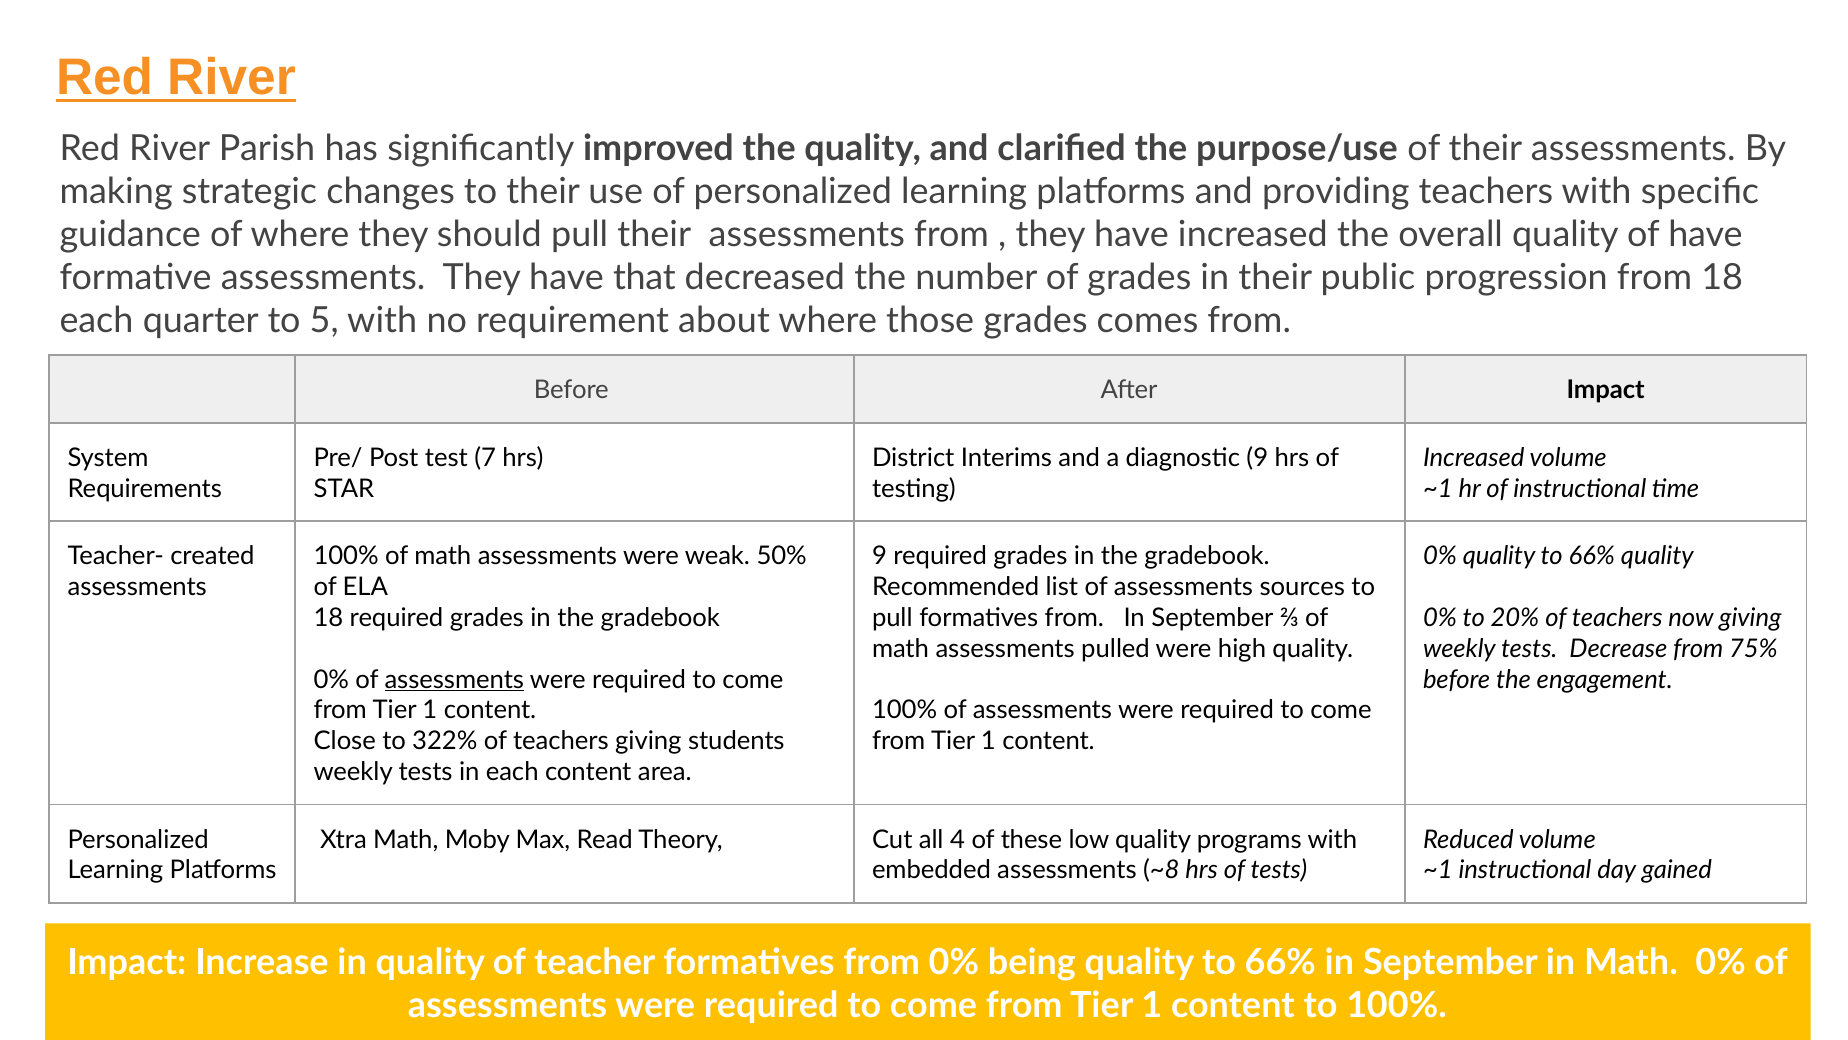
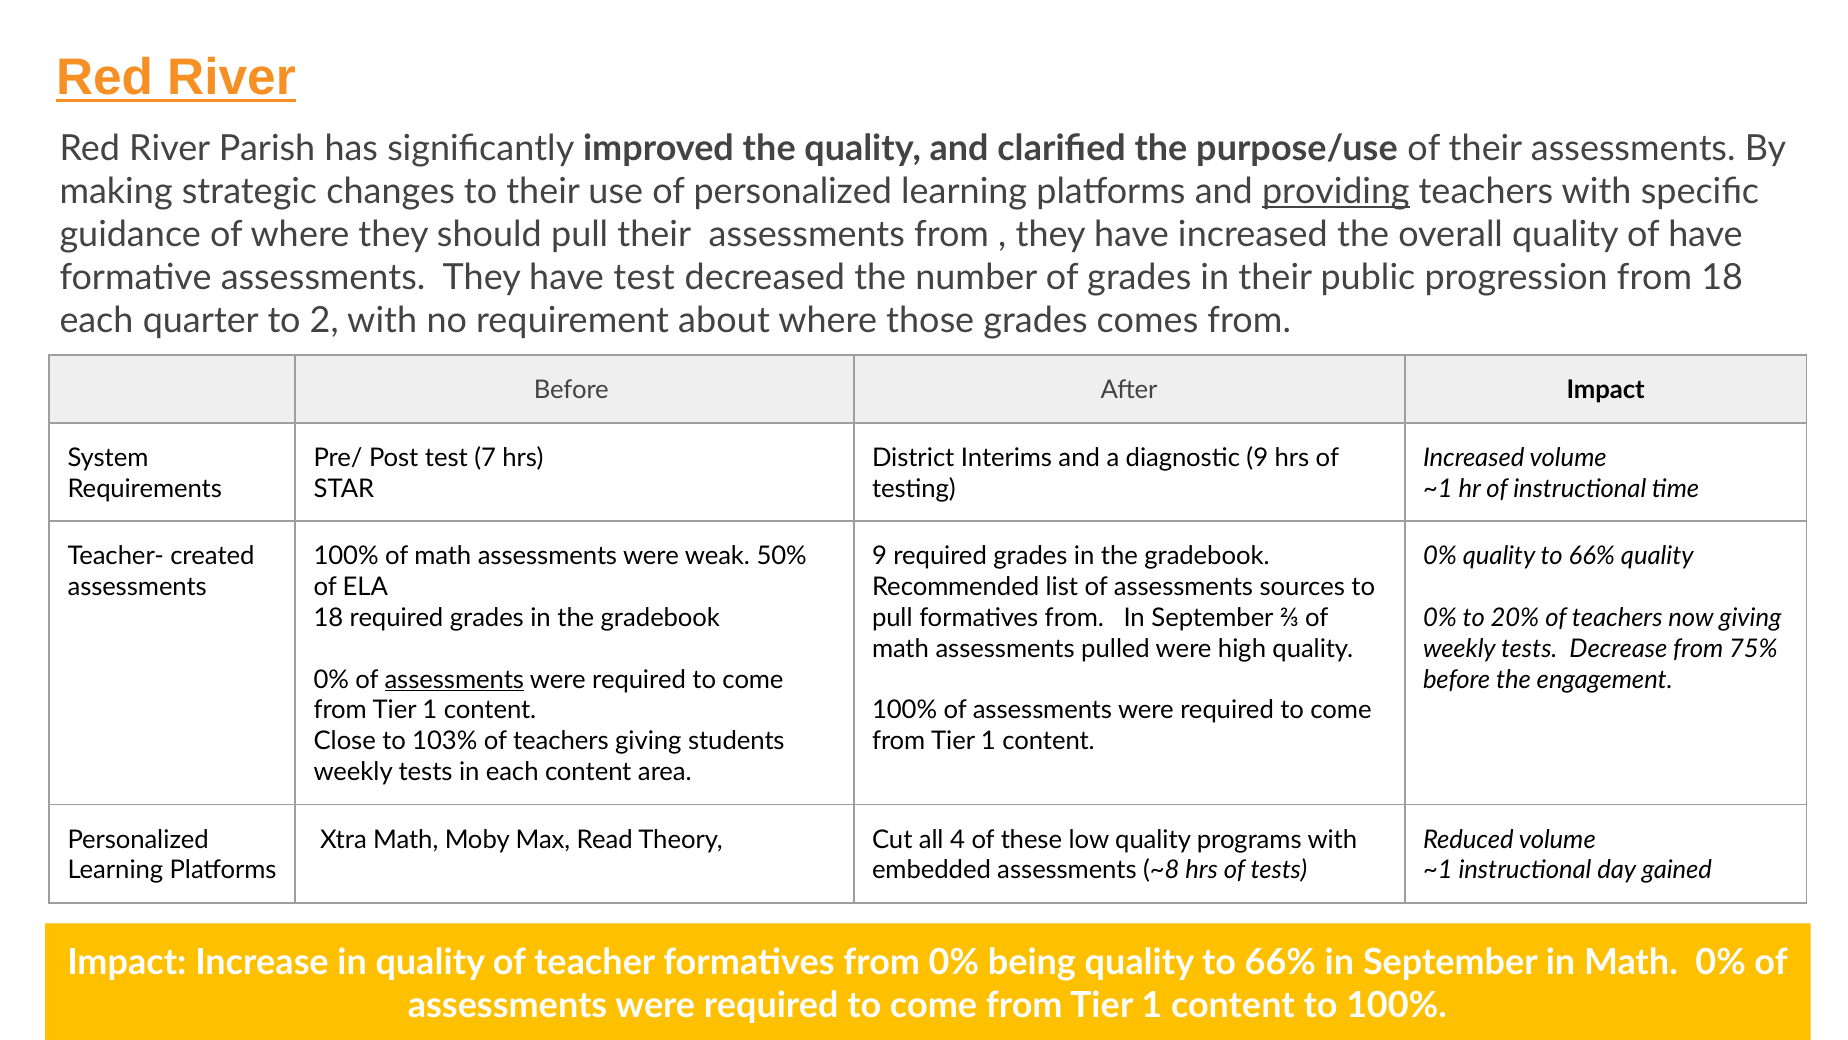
providing underline: none -> present
have that: that -> test
5: 5 -> 2
322%: 322% -> 103%
